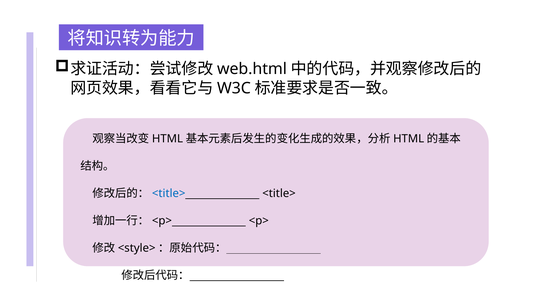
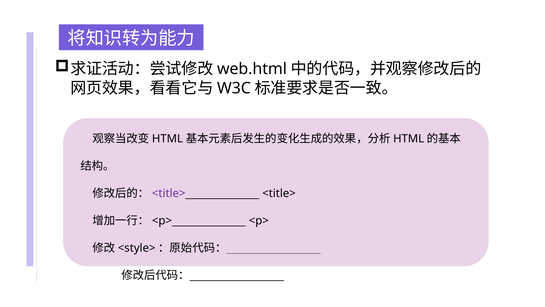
<title> at (169, 193) colour: blue -> purple
